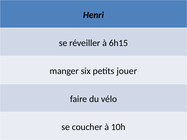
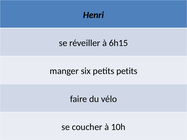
petits jouer: jouer -> petits
